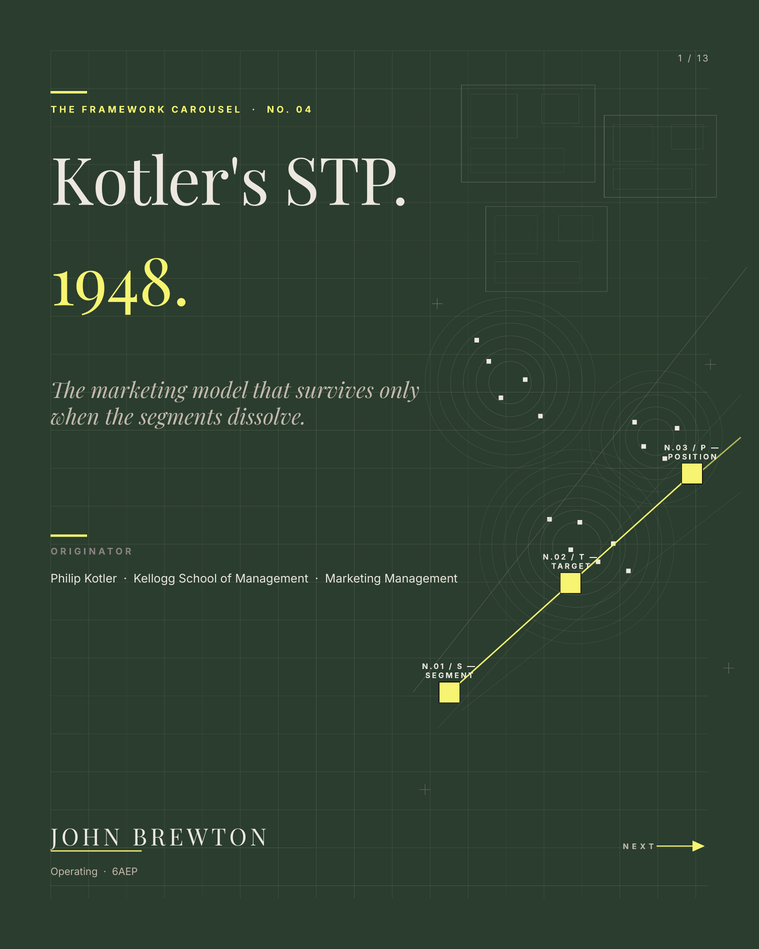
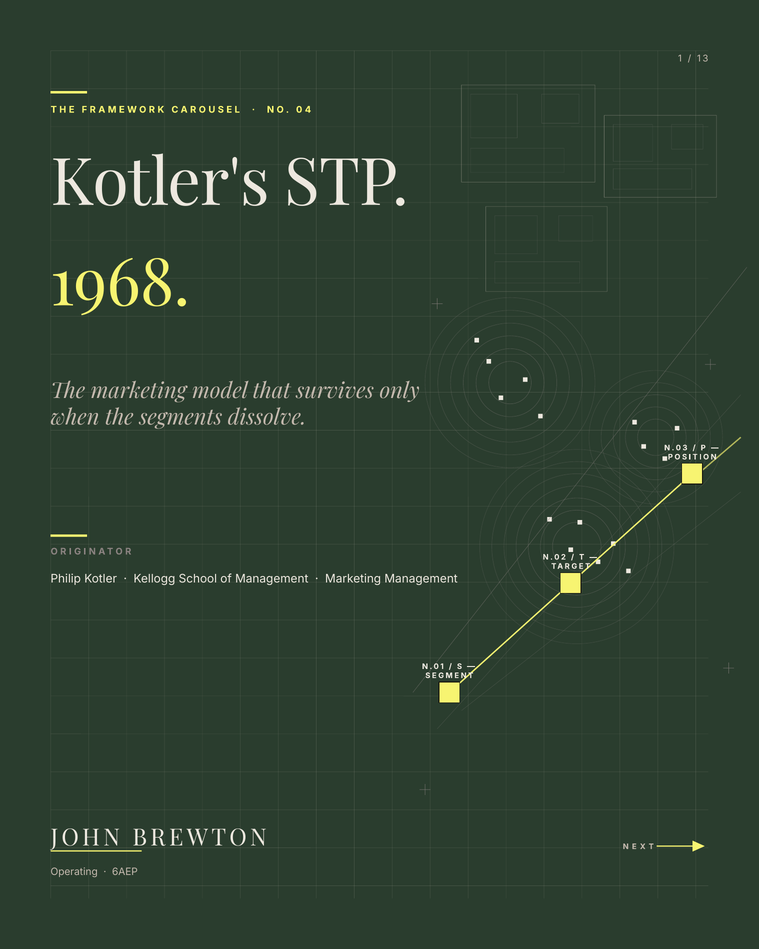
1948: 1948 -> 1968
